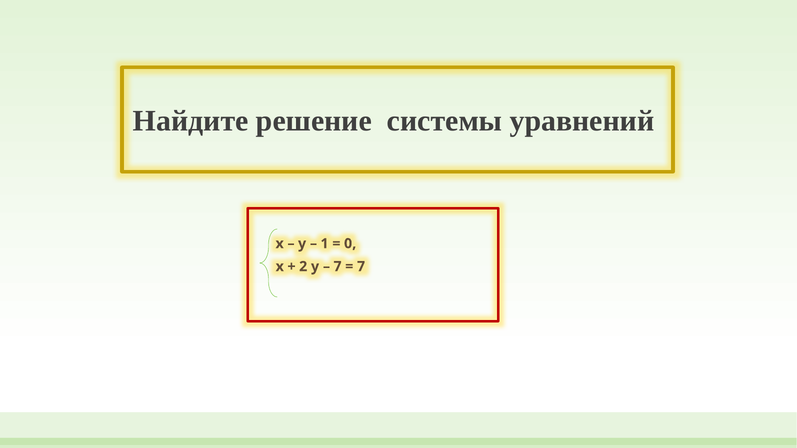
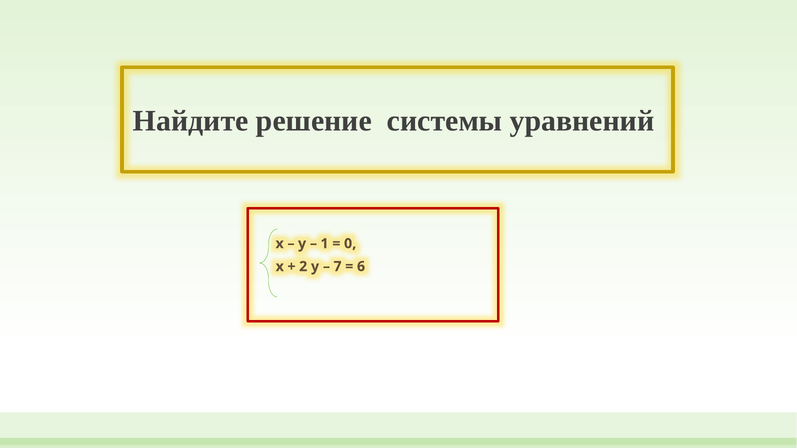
7 at (361, 267): 7 -> 6
